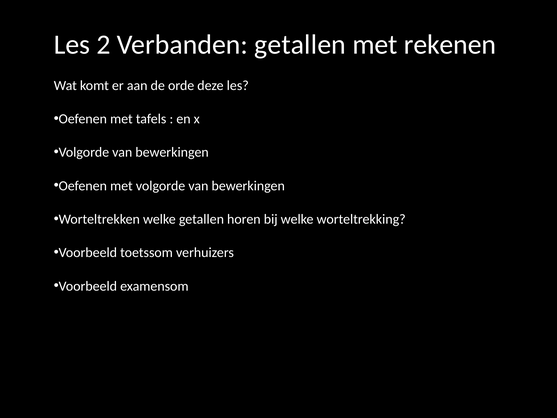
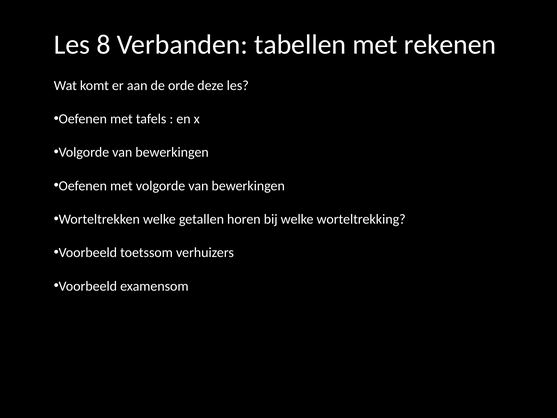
2: 2 -> 8
Verbanden getallen: getallen -> tabellen
